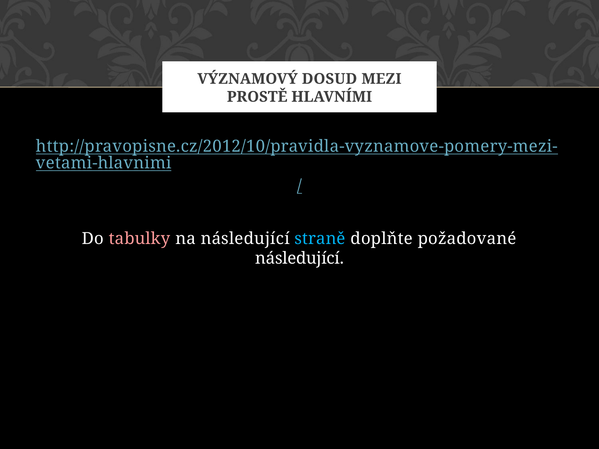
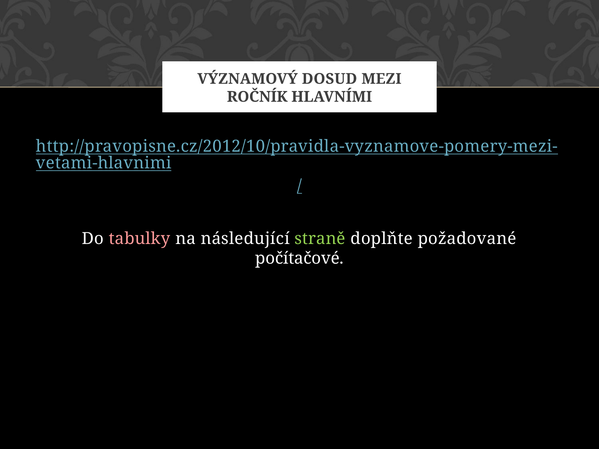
PROSTĚ: PROSTĚ -> ROČNÍK
straně colour: light blue -> light green
následující at (300, 259): následující -> počítačové
